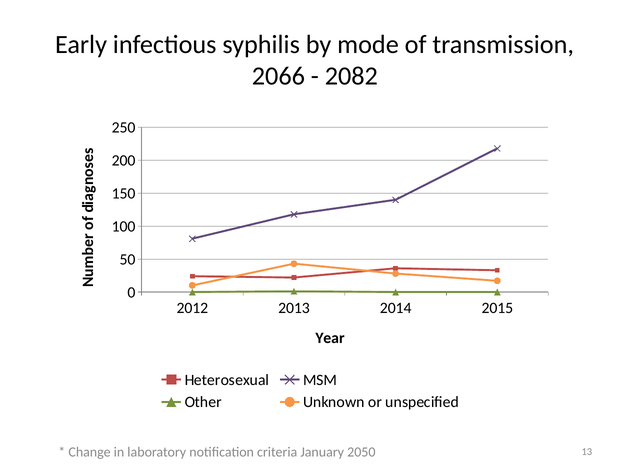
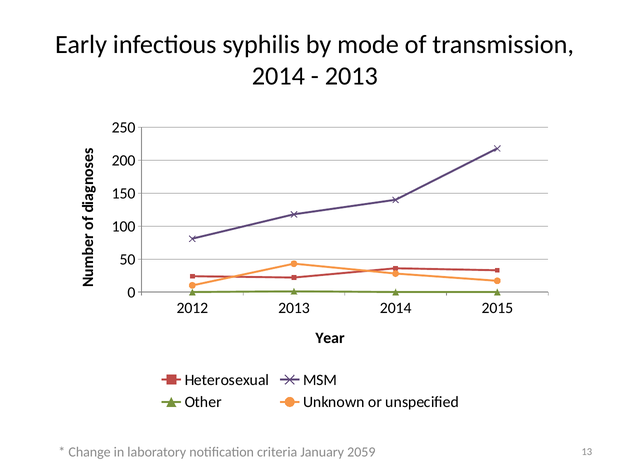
2066 at (278, 76): 2066 -> 2014
2082 at (351, 76): 2082 -> 2013
2050: 2050 -> 2059
